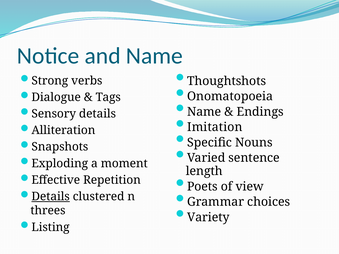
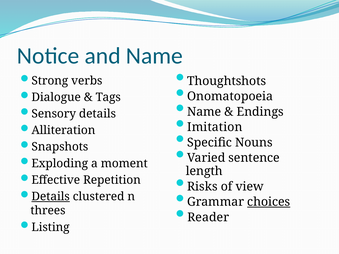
Poets: Poets -> Risks
choices underline: none -> present
Variety: Variety -> Reader
